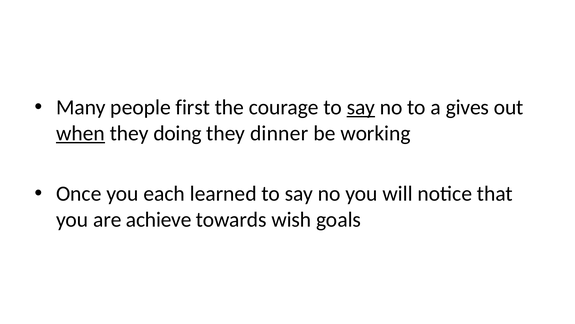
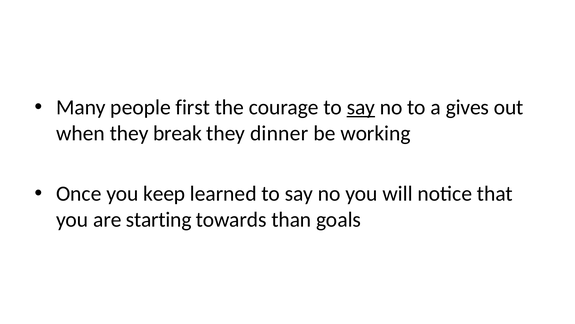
when underline: present -> none
doing: doing -> break
each: each -> keep
achieve: achieve -> starting
wish: wish -> than
